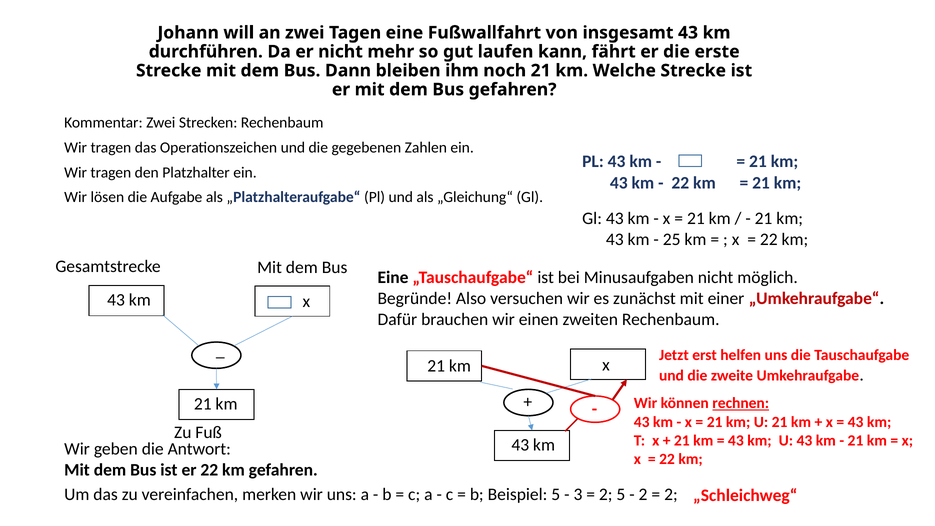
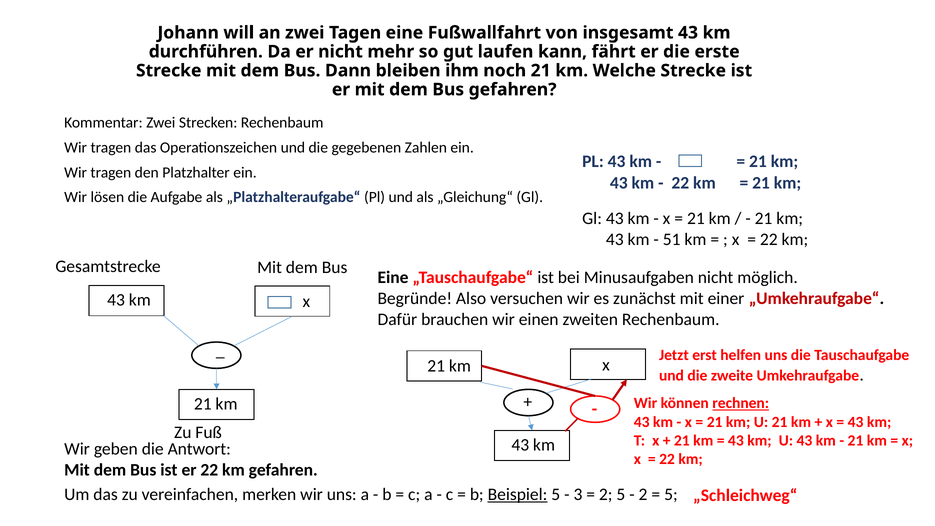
25: 25 -> 51
Beispiel underline: none -> present
2 at (671, 494): 2 -> 5
